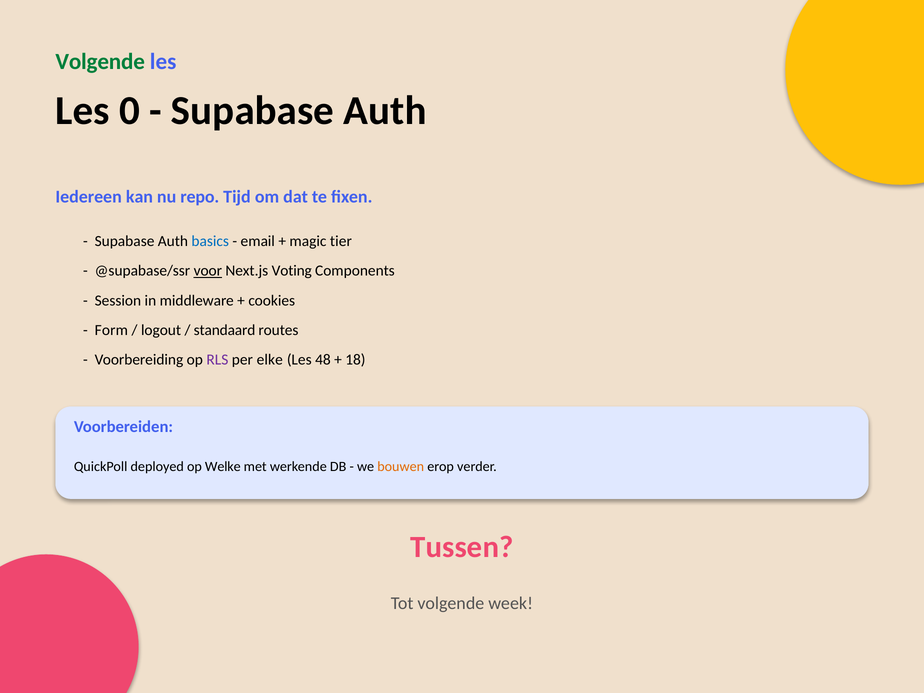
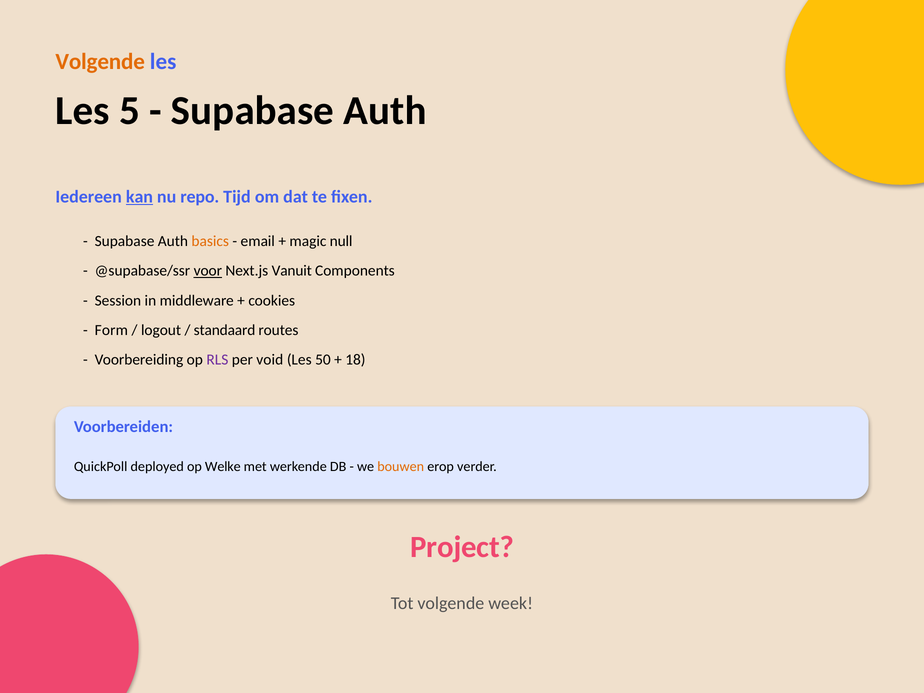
Volgende at (100, 62) colour: green -> orange
0: 0 -> 5
kan underline: none -> present
basics colour: blue -> orange
tier: tier -> null
Voting: Voting -> Vanuit
elke: elke -> void
48: 48 -> 50
Tussen: Tussen -> Project
